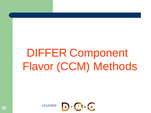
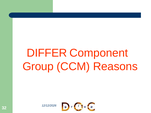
Flavor: Flavor -> Group
Methods: Methods -> Reasons
